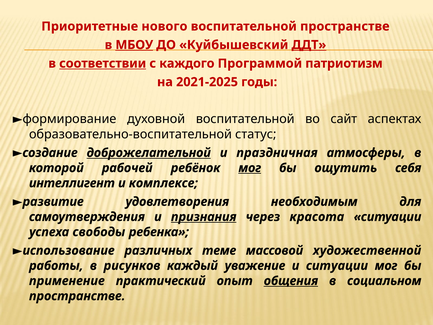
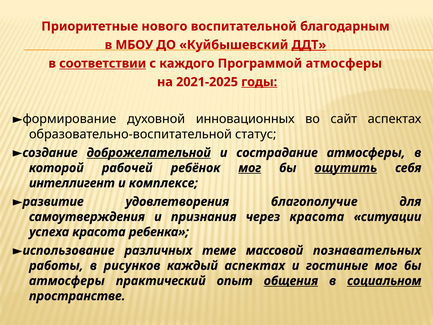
воспитательной пространстве: пространстве -> благодарным
МБОУ underline: present -> none
Программой патриотизм: патриотизм -> атмосферы
годы underline: none -> present
духовной воспитательной: воспитательной -> инновационных
праздничная: праздничная -> сострадание
ощутить underline: none -> present
необходимым: необходимым -> благополучие
признания underline: present -> none
успеха свободы: свободы -> красота
художественной: художественной -> познавательных
каждый уважение: уважение -> аспектах
и ситуации: ситуации -> гостиные
применение at (67, 281): применение -> атмосферы
социальном underline: none -> present
